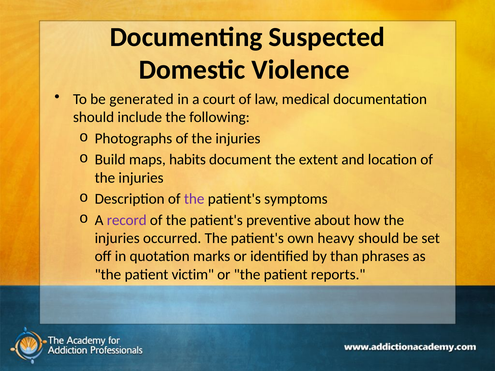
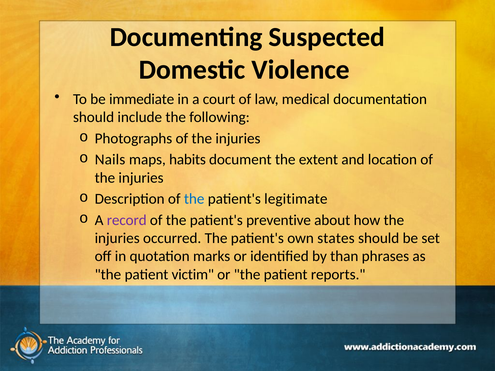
generated: generated -> immediate
Build: Build -> Nails
the at (194, 199) colour: purple -> blue
symptoms: symptoms -> legitimate
heavy: heavy -> states
